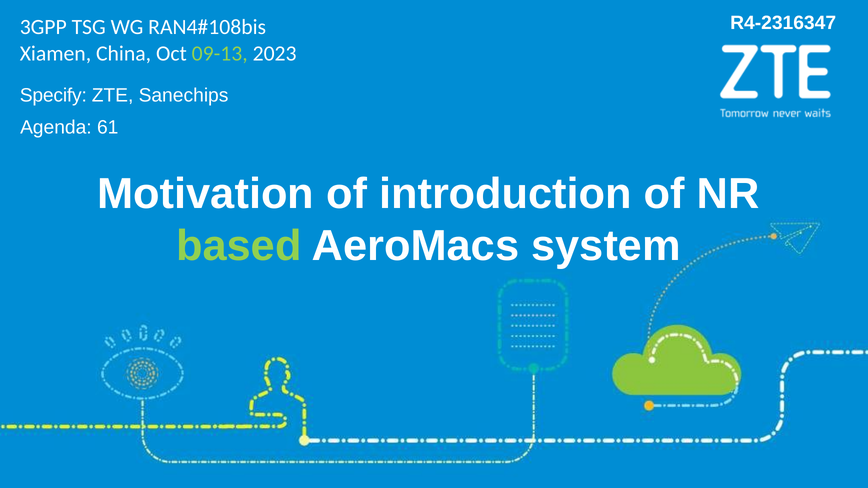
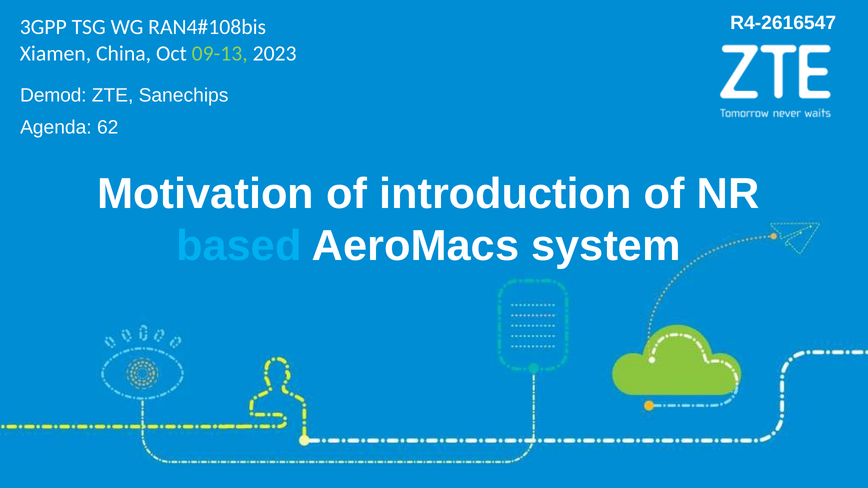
R4-2316347: R4-2316347 -> R4-2616547
Specify: Specify -> Demod
61: 61 -> 62
based colour: light green -> light blue
